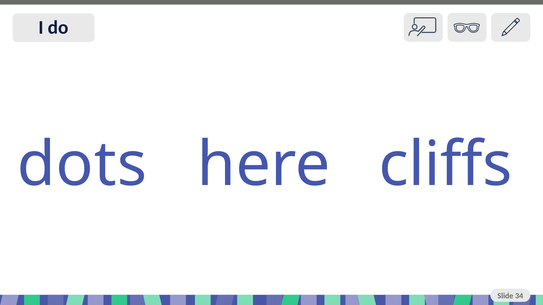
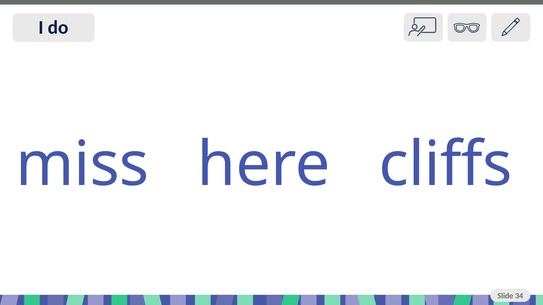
dots: dots -> miss
